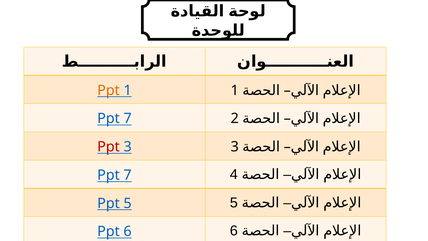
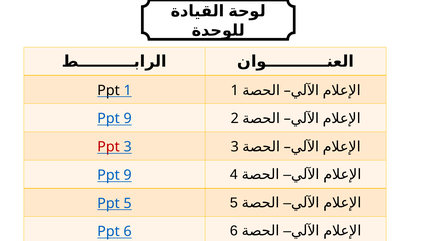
Ppt at (109, 90) colour: orange -> black
7 at (128, 118): 7 -> 9
7 at (128, 175): 7 -> 9
